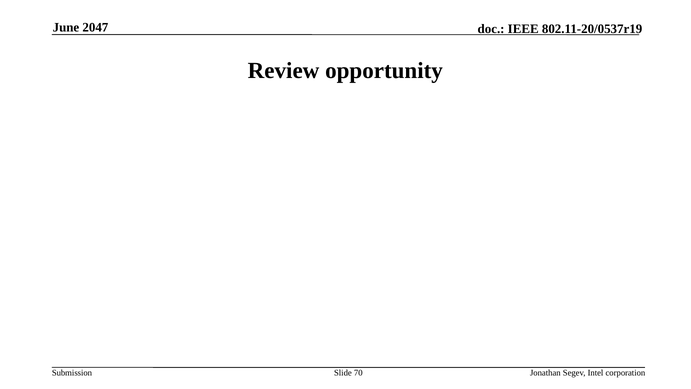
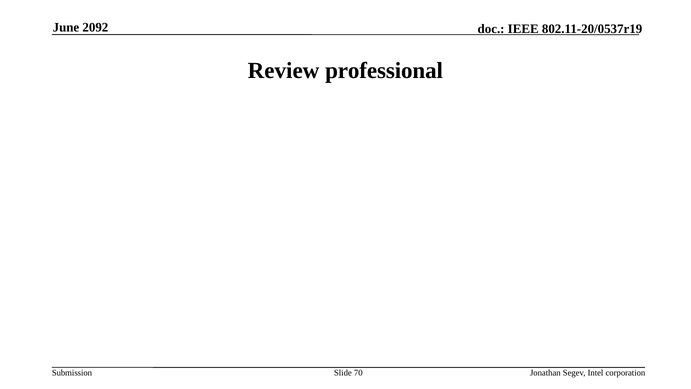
2047: 2047 -> 2092
opportunity: opportunity -> professional
